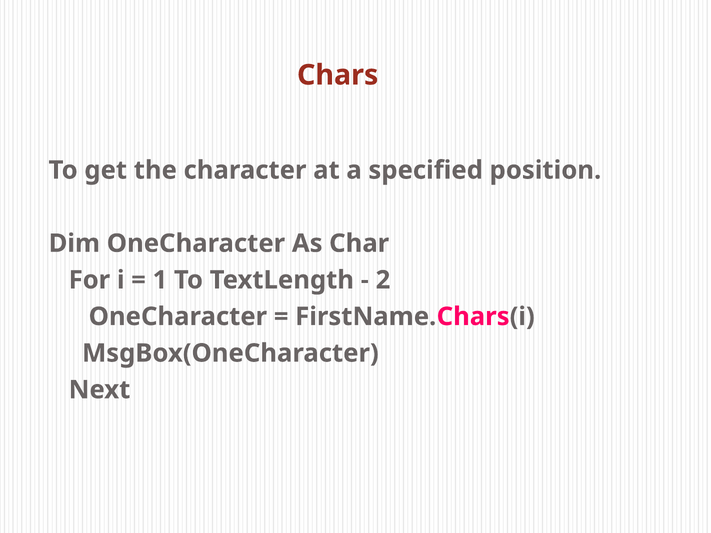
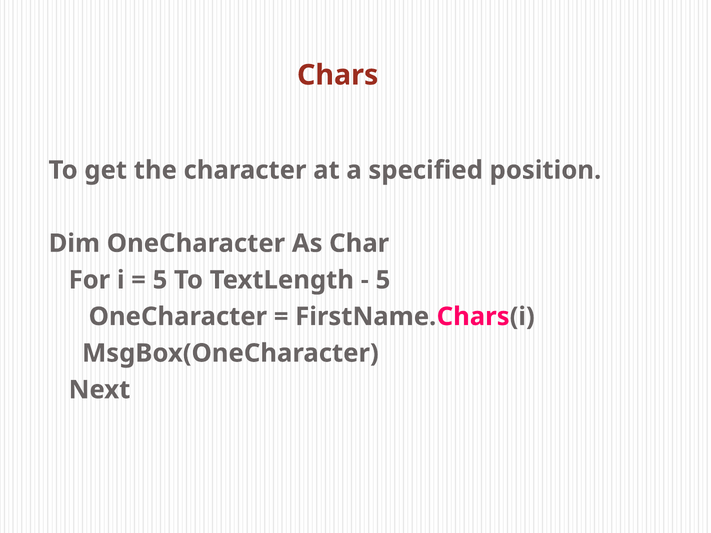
1 at (160, 280): 1 -> 5
2 at (383, 280): 2 -> 5
